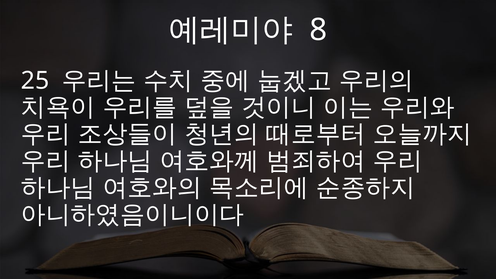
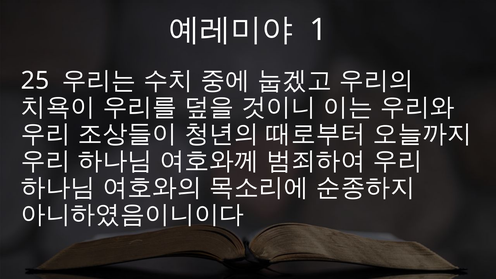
8: 8 -> 1
